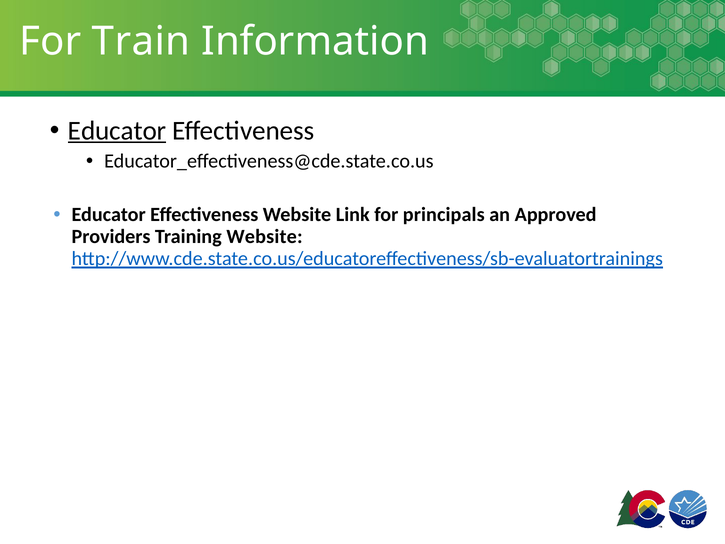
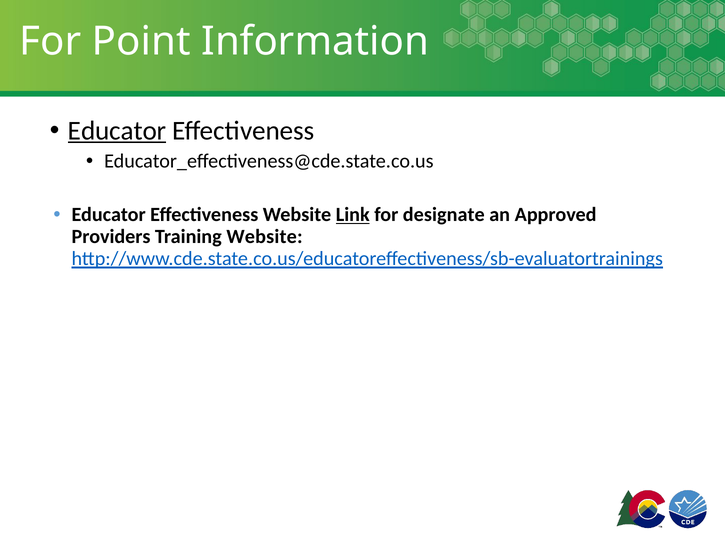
Train: Train -> Point
Link underline: none -> present
principals: principals -> designate
